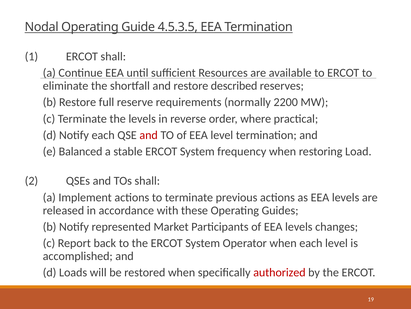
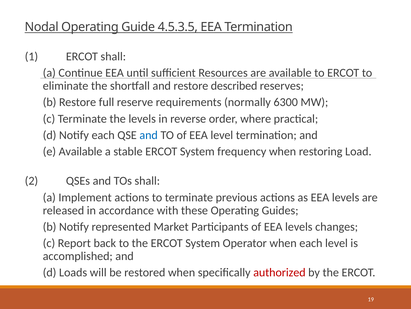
2200: 2200 -> 6300
and at (149, 135) colour: red -> blue
e Balanced: Balanced -> Available
